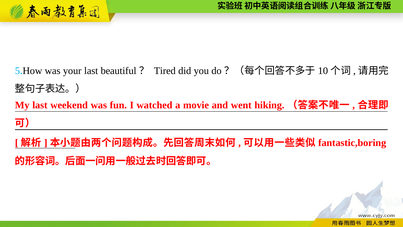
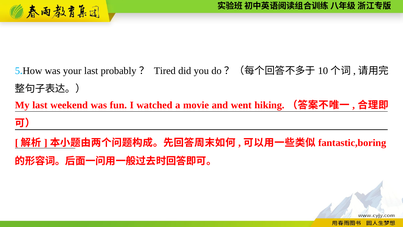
beautiful: beautiful -> probably
